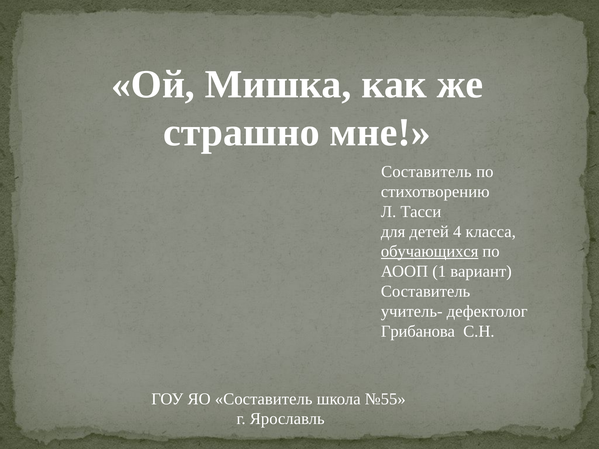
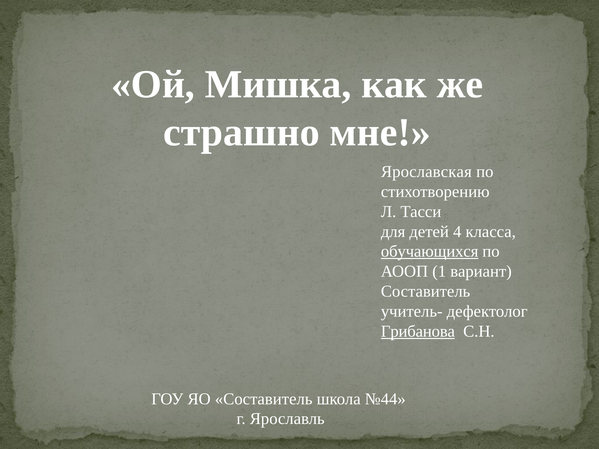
Составитель at (426, 172): Составитель -> Ярославская
Грибанова underline: none -> present
№55: №55 -> №44
